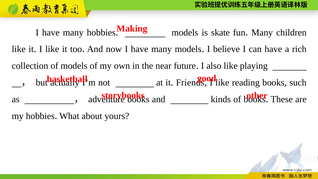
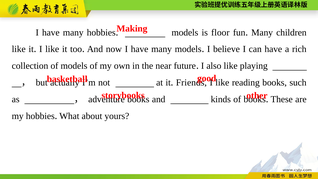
skate: skate -> floor
